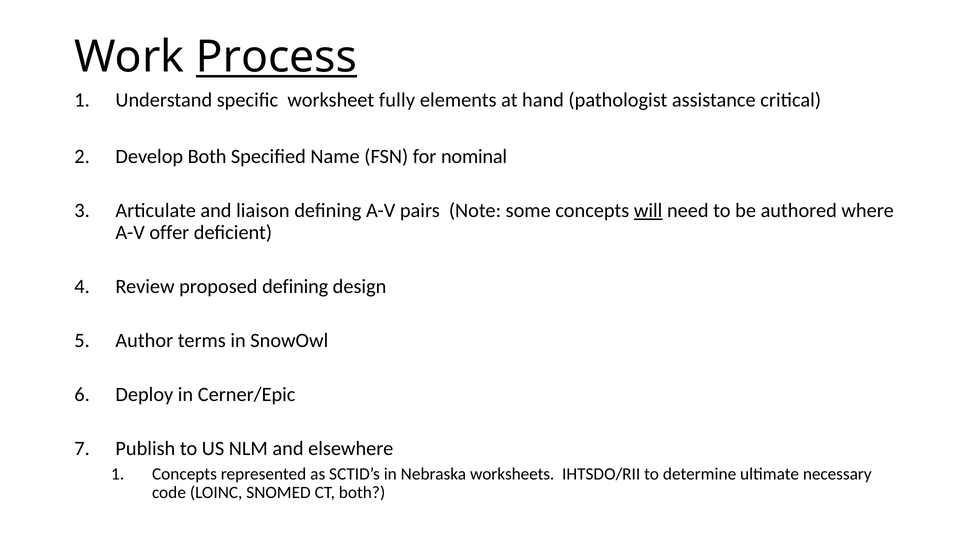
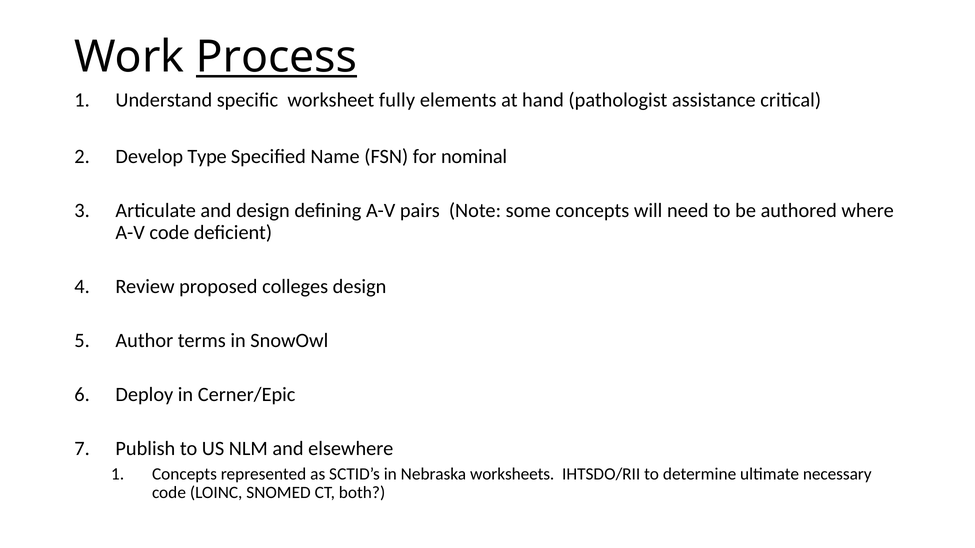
Develop Both: Both -> Type
and liaison: liaison -> design
will underline: present -> none
A-V offer: offer -> code
proposed defining: defining -> colleges
